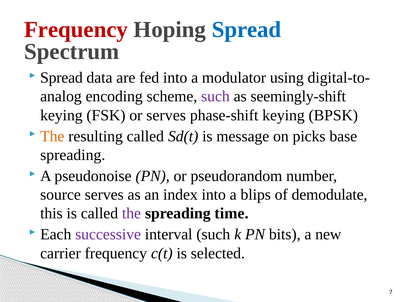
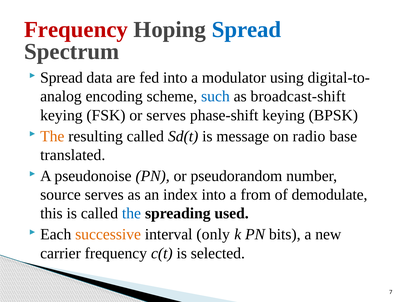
such at (215, 96) colour: purple -> blue
seemingly-shift: seemingly-shift -> broadcast-shift
picks: picks -> radio
spreading at (73, 155): spreading -> translated
blips: blips -> from
the at (131, 213) colour: purple -> blue
time: time -> used
successive colour: purple -> orange
interval such: such -> only
